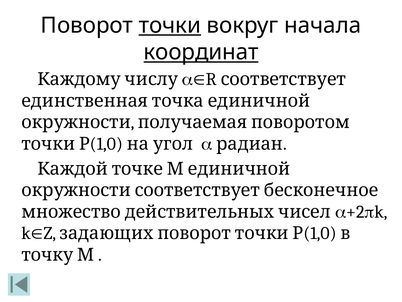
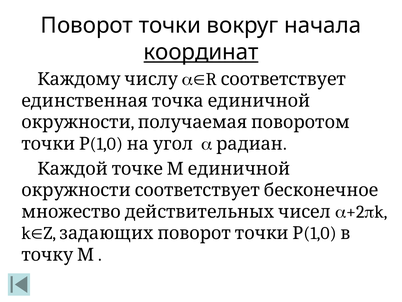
точки underline: present -> none
